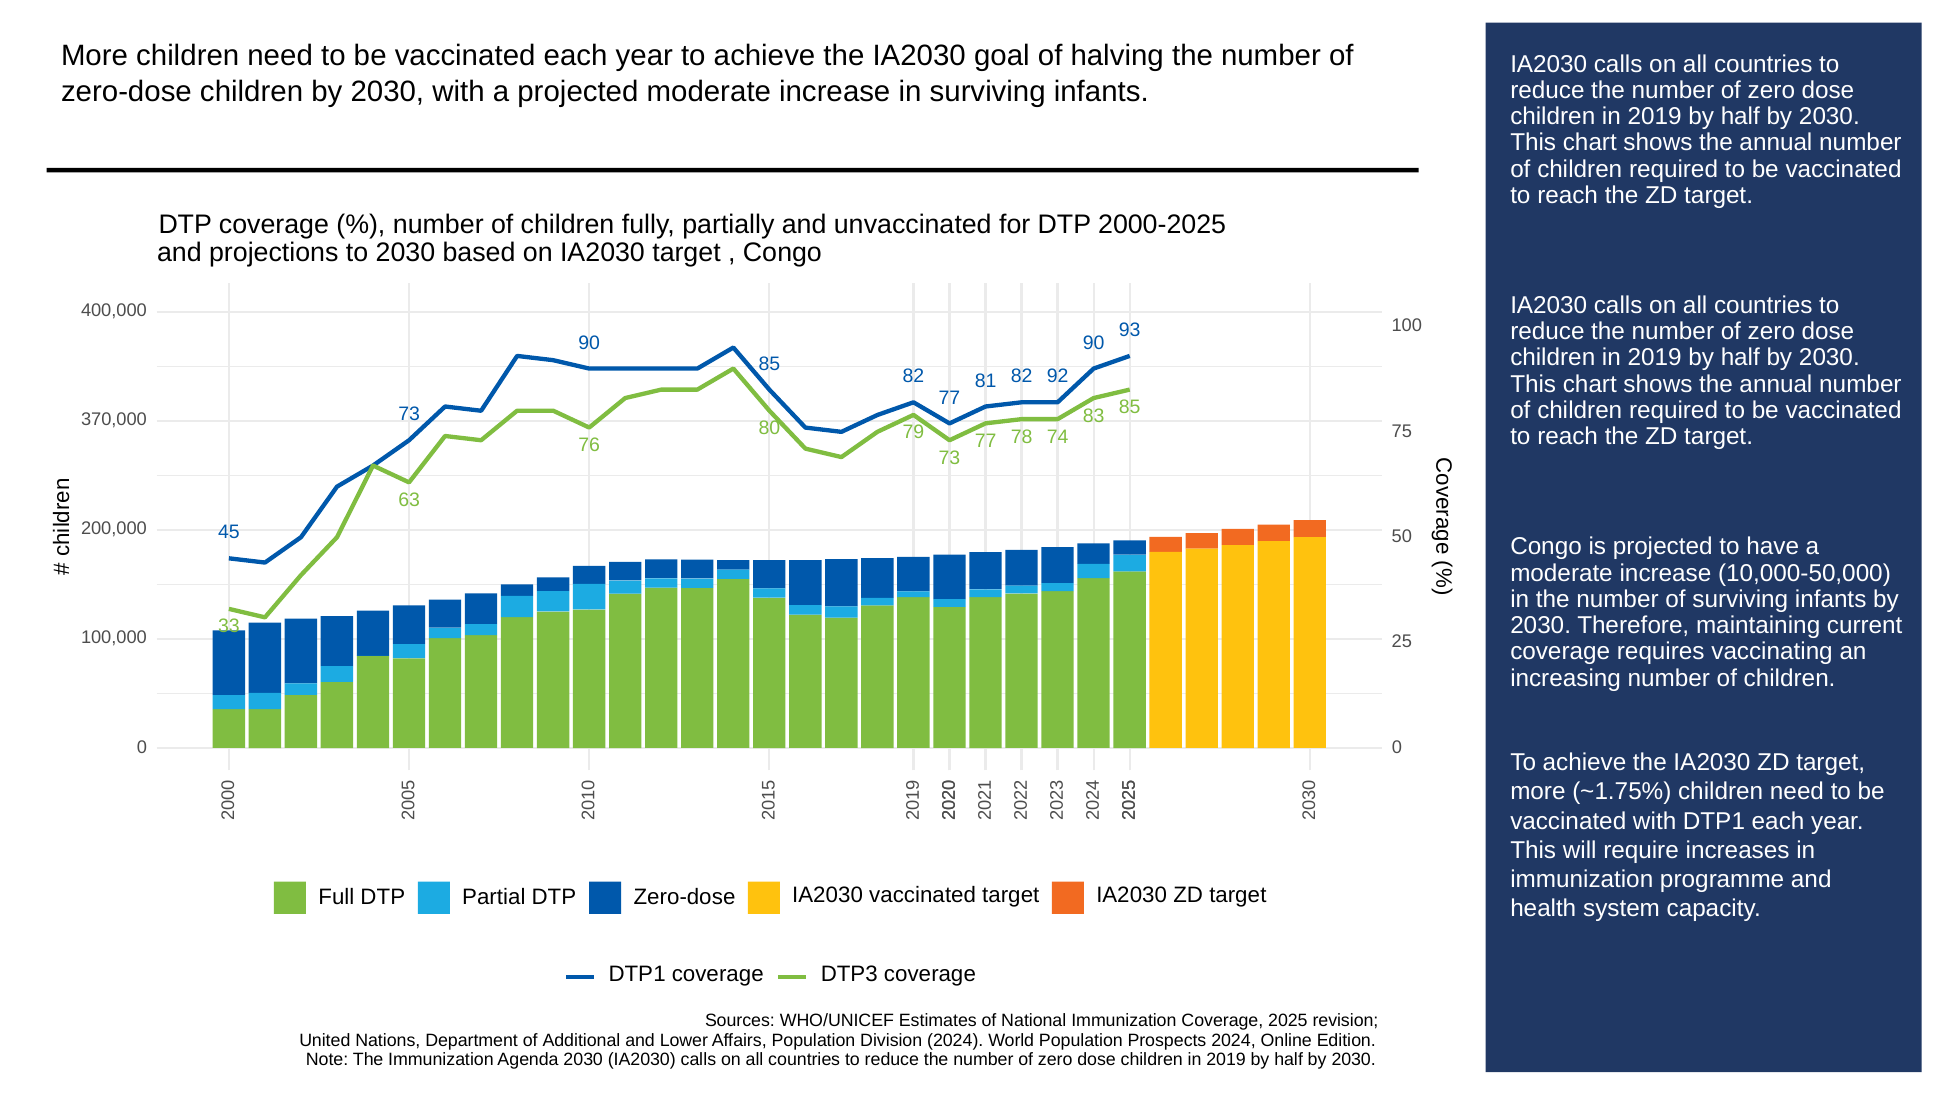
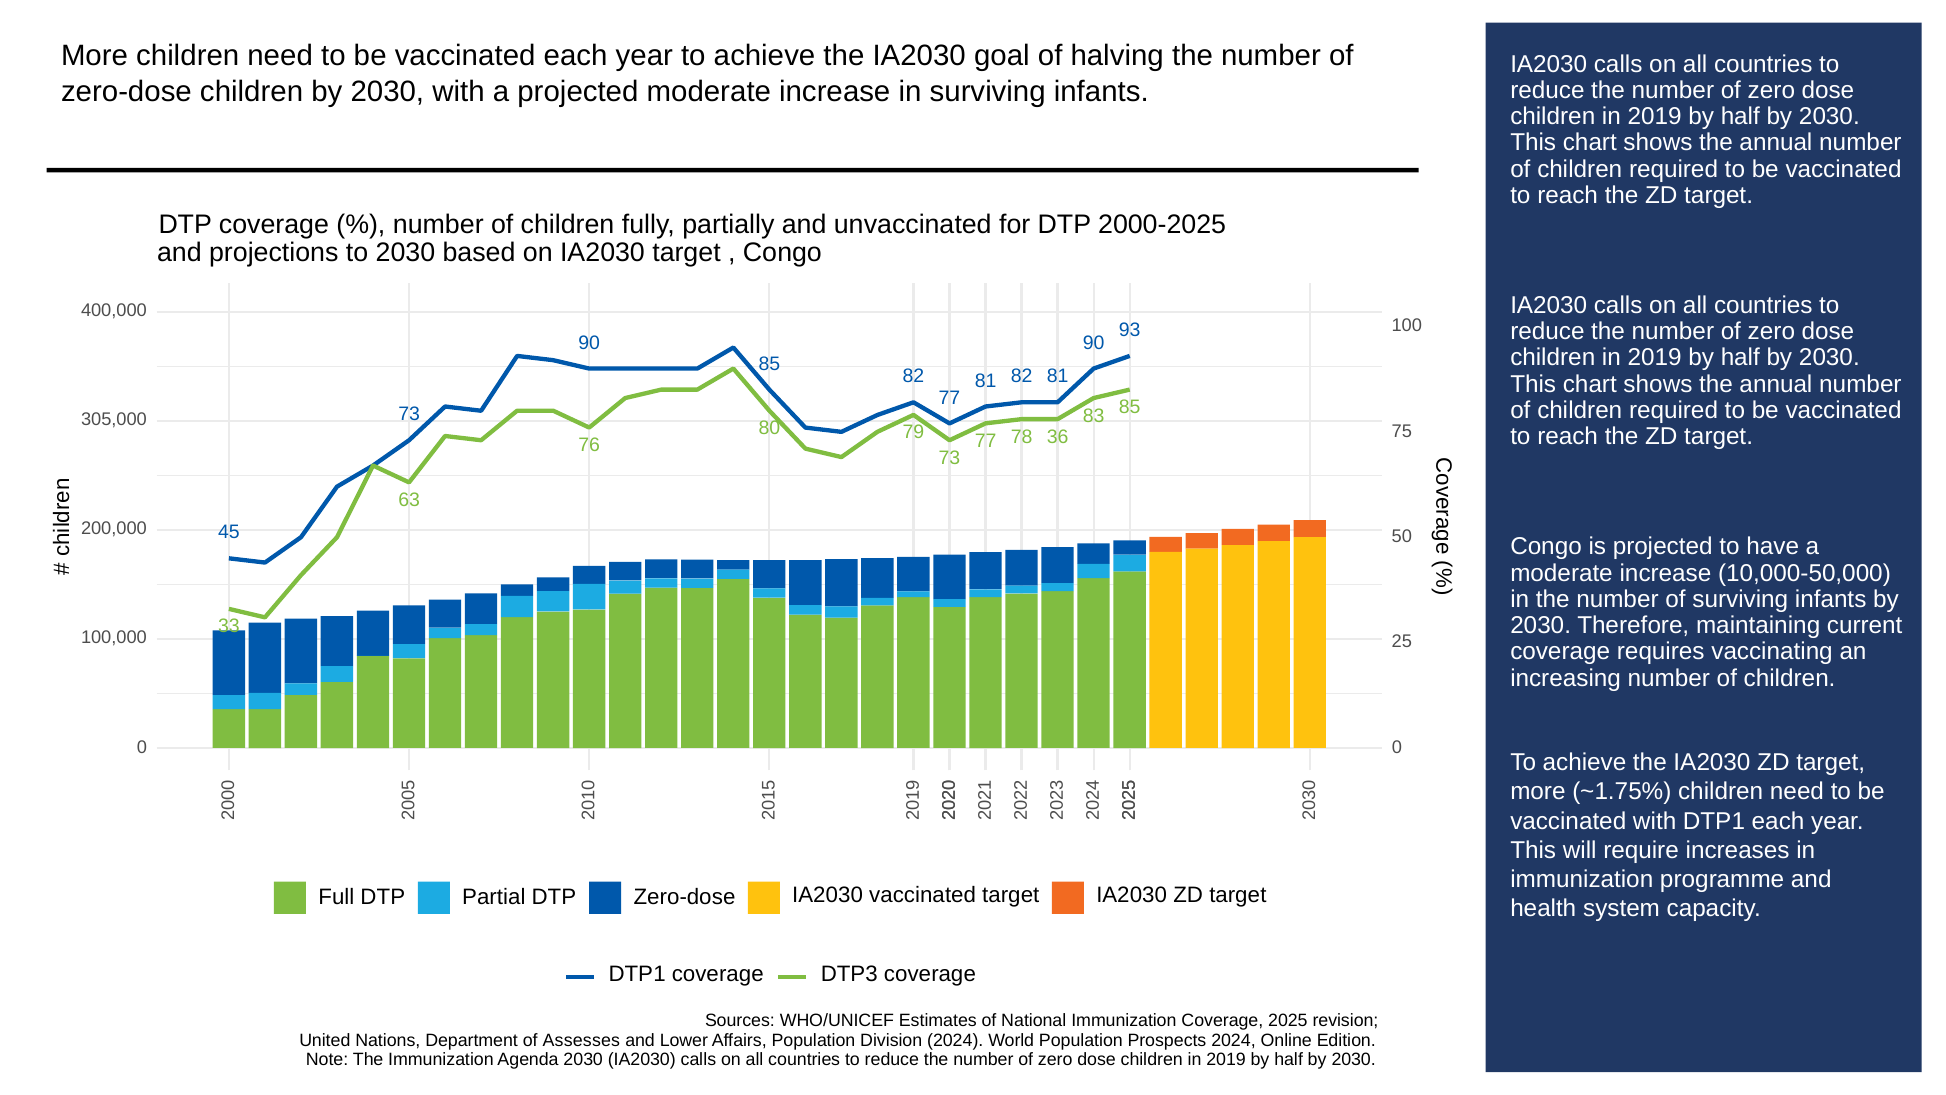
82 92: 92 -> 81
370,000: 370,000 -> 305,000
74: 74 -> 36
Additional: Additional -> Assesses
